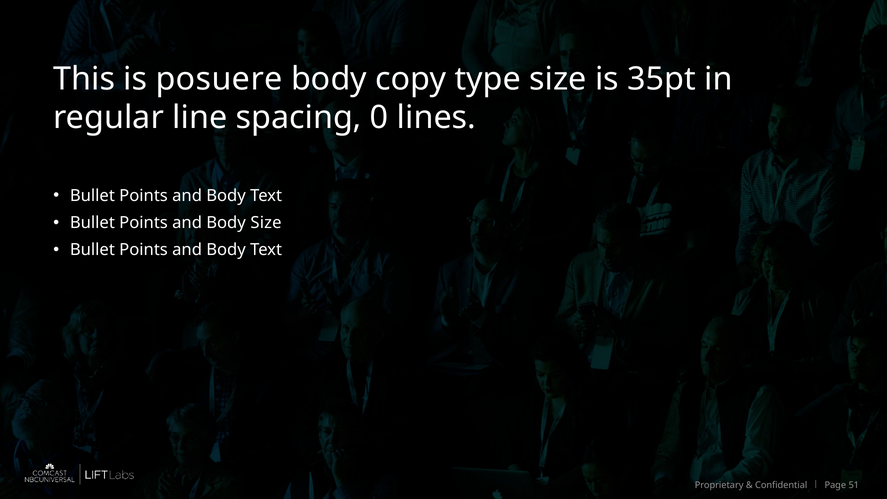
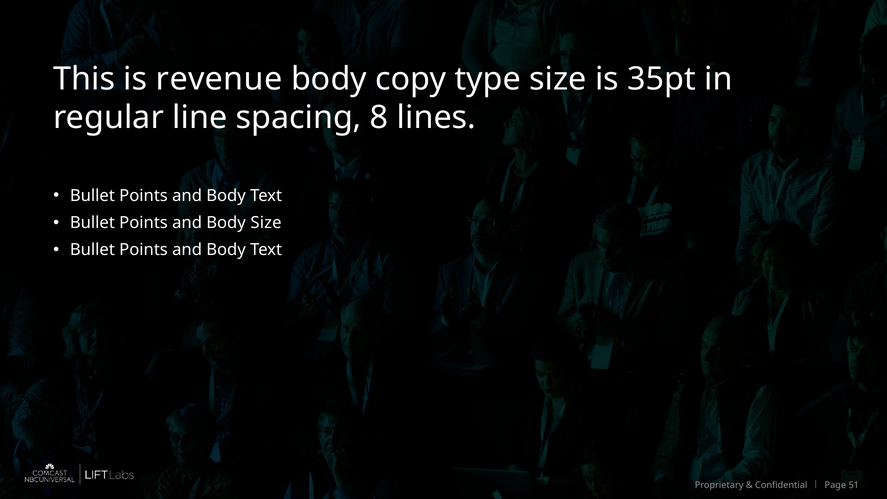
posuere: posuere -> revenue
0: 0 -> 8
